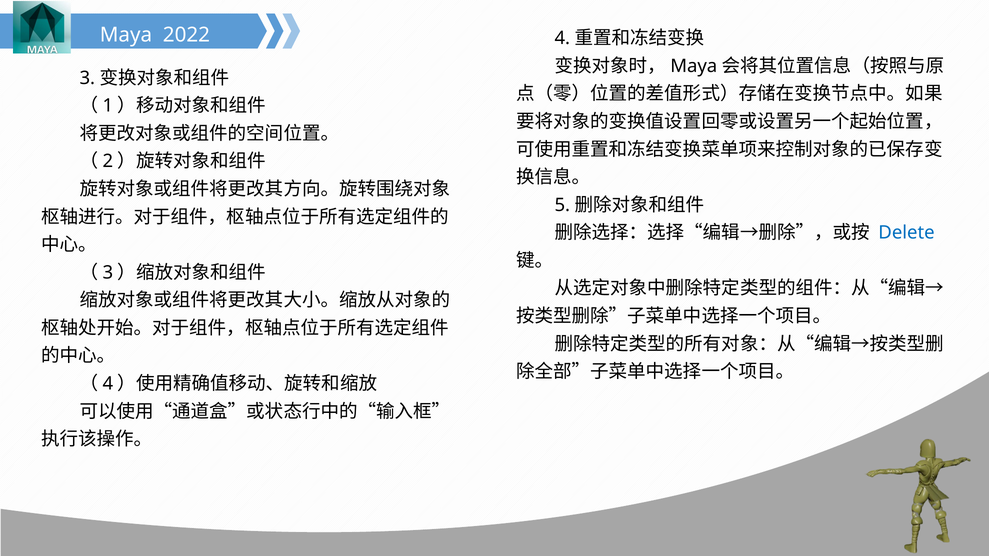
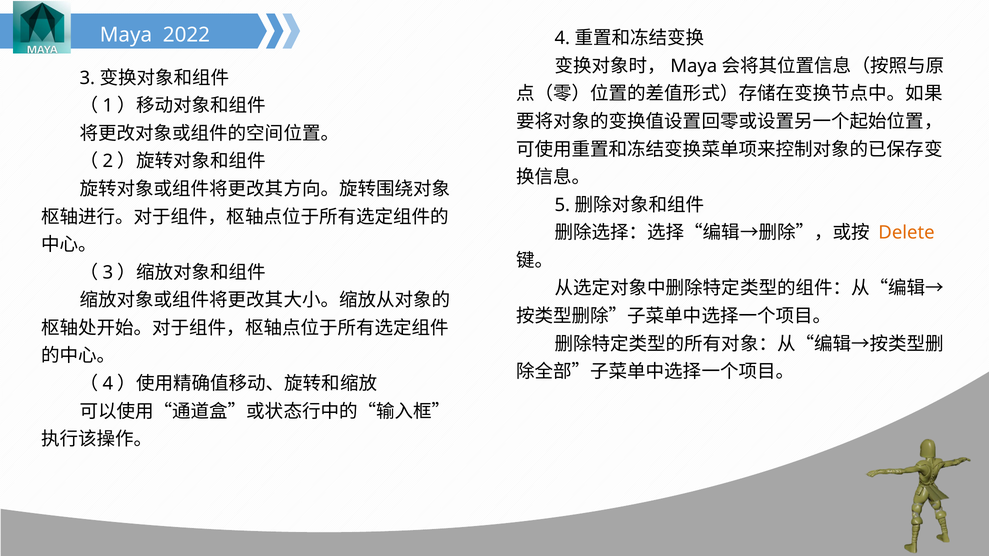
Delete colour: blue -> orange
